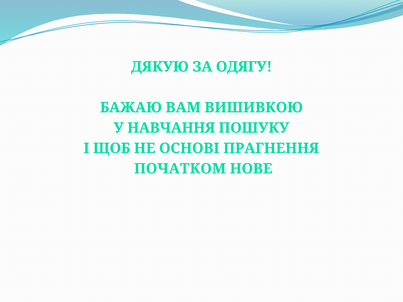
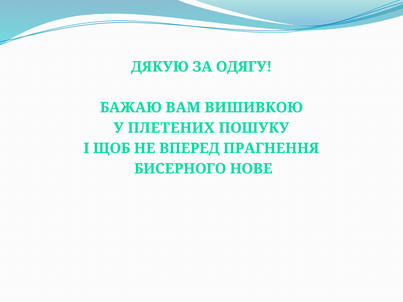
НАВЧАННЯ: НАВЧАННЯ -> ПЛЕТЕНИХ
ОСНОВІ: ОСНОВІ -> ВПЕРЕД
ПОЧАТКОМ: ПОЧАТКОМ -> БИСЕРНОГО
